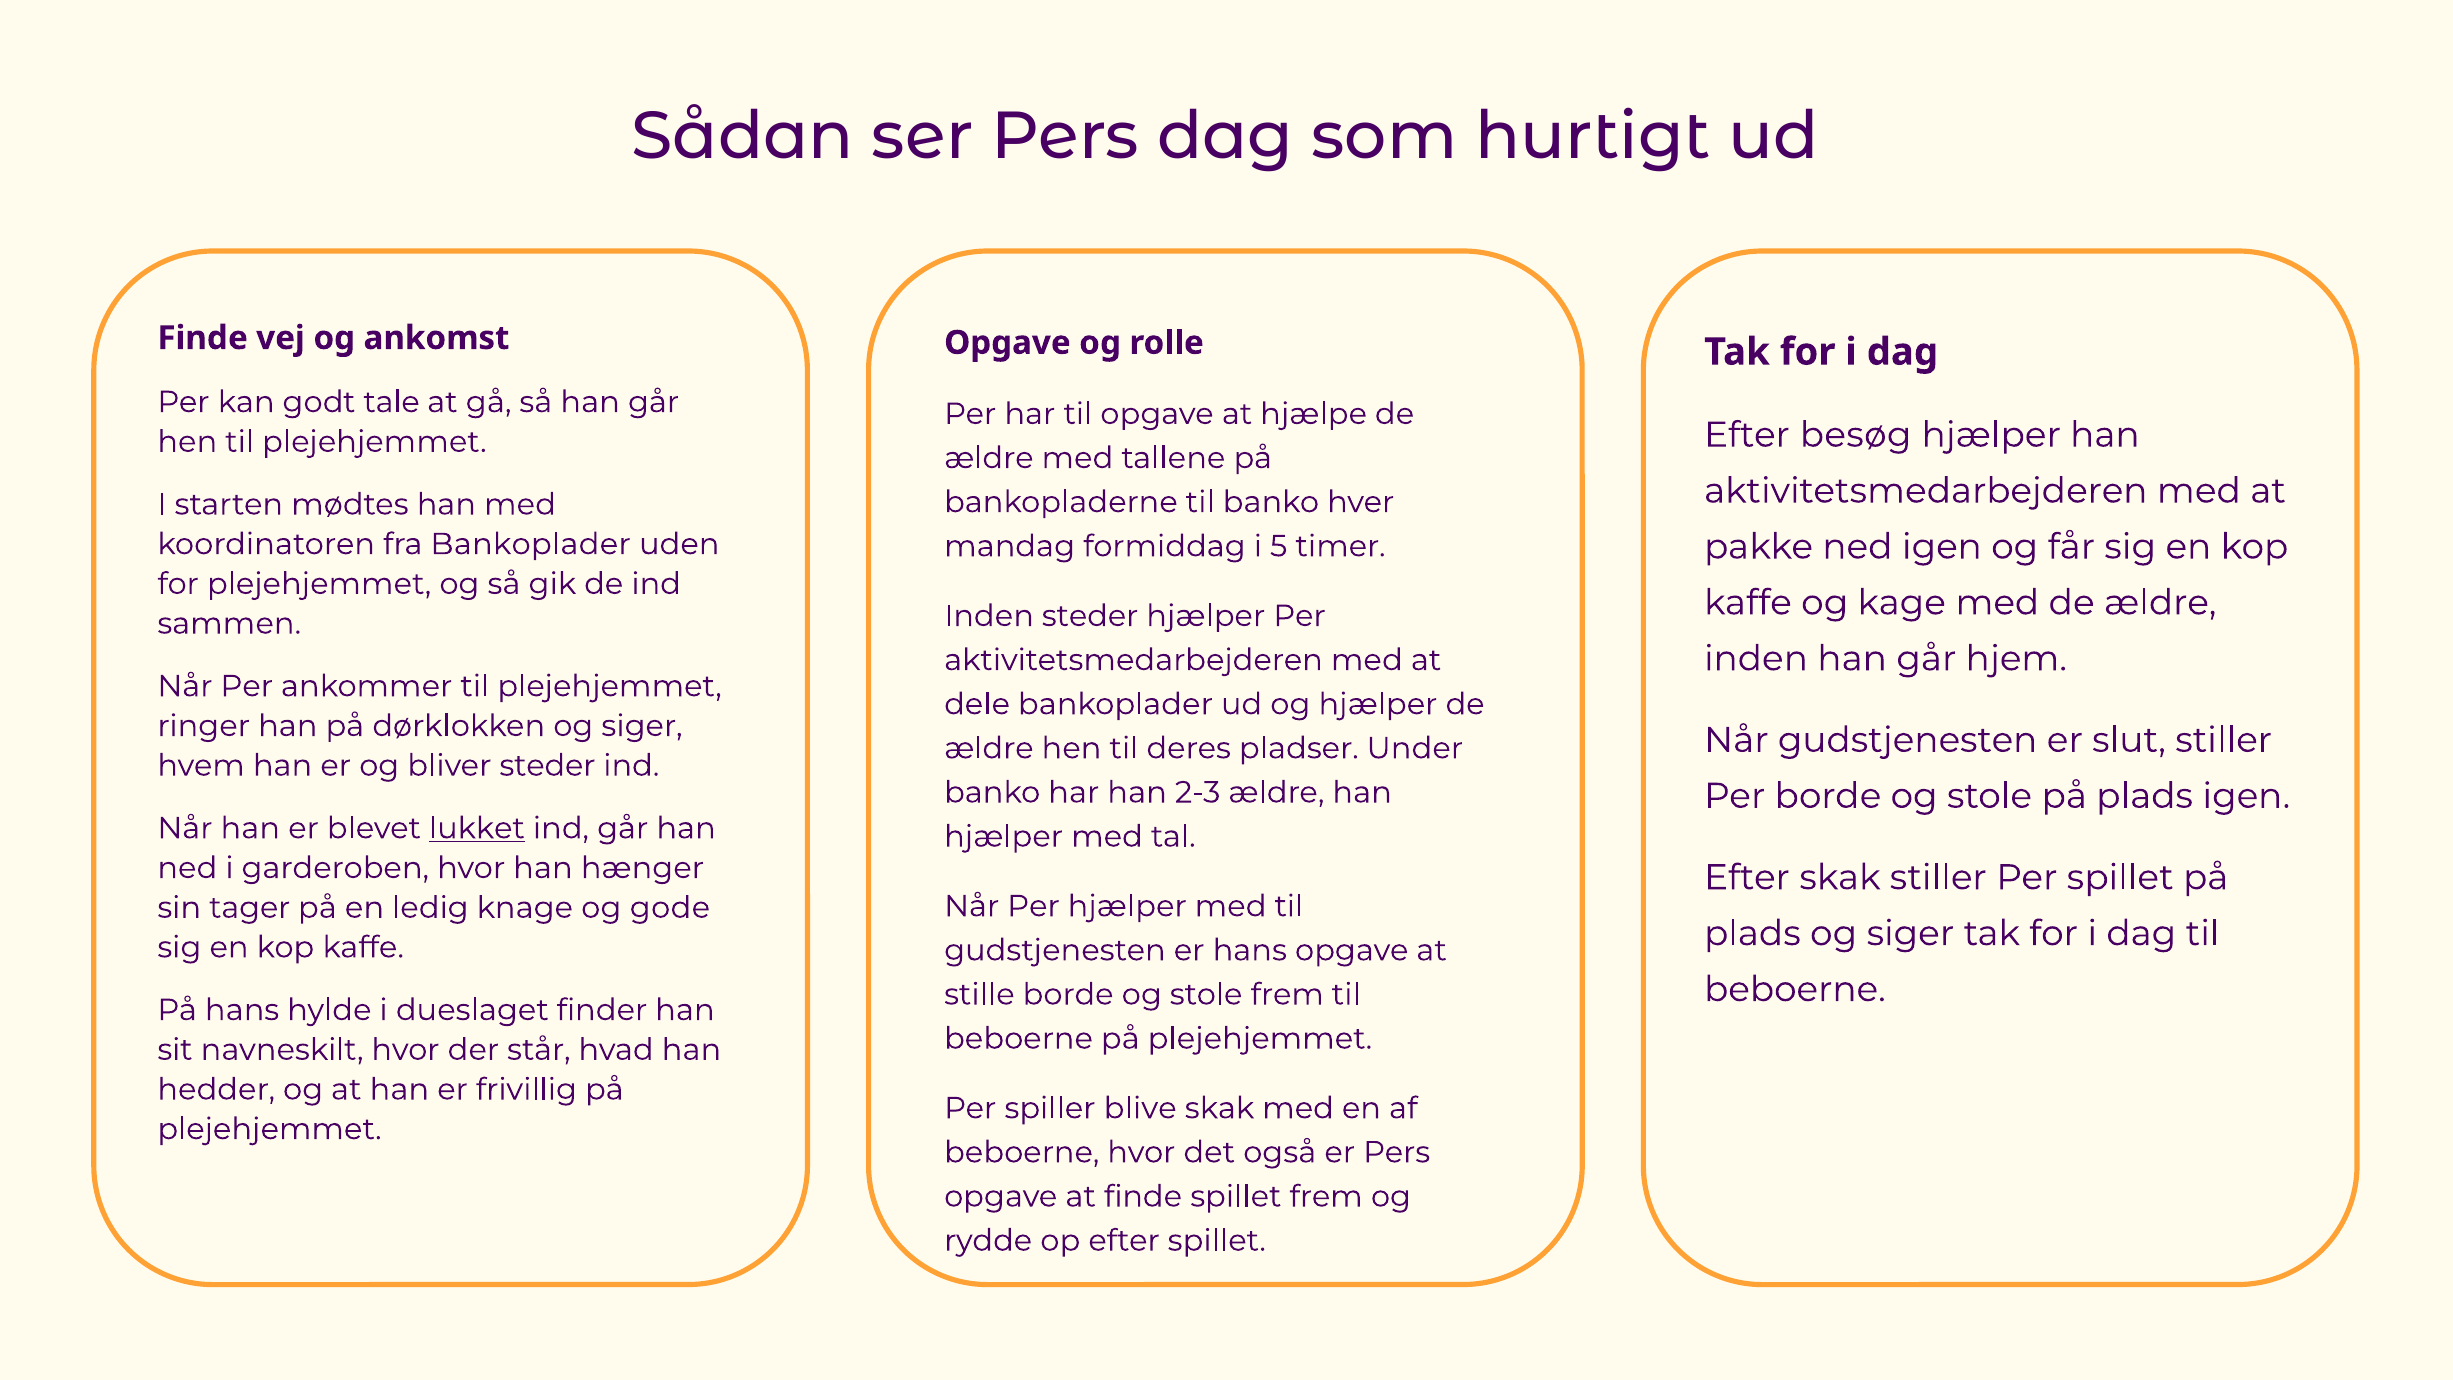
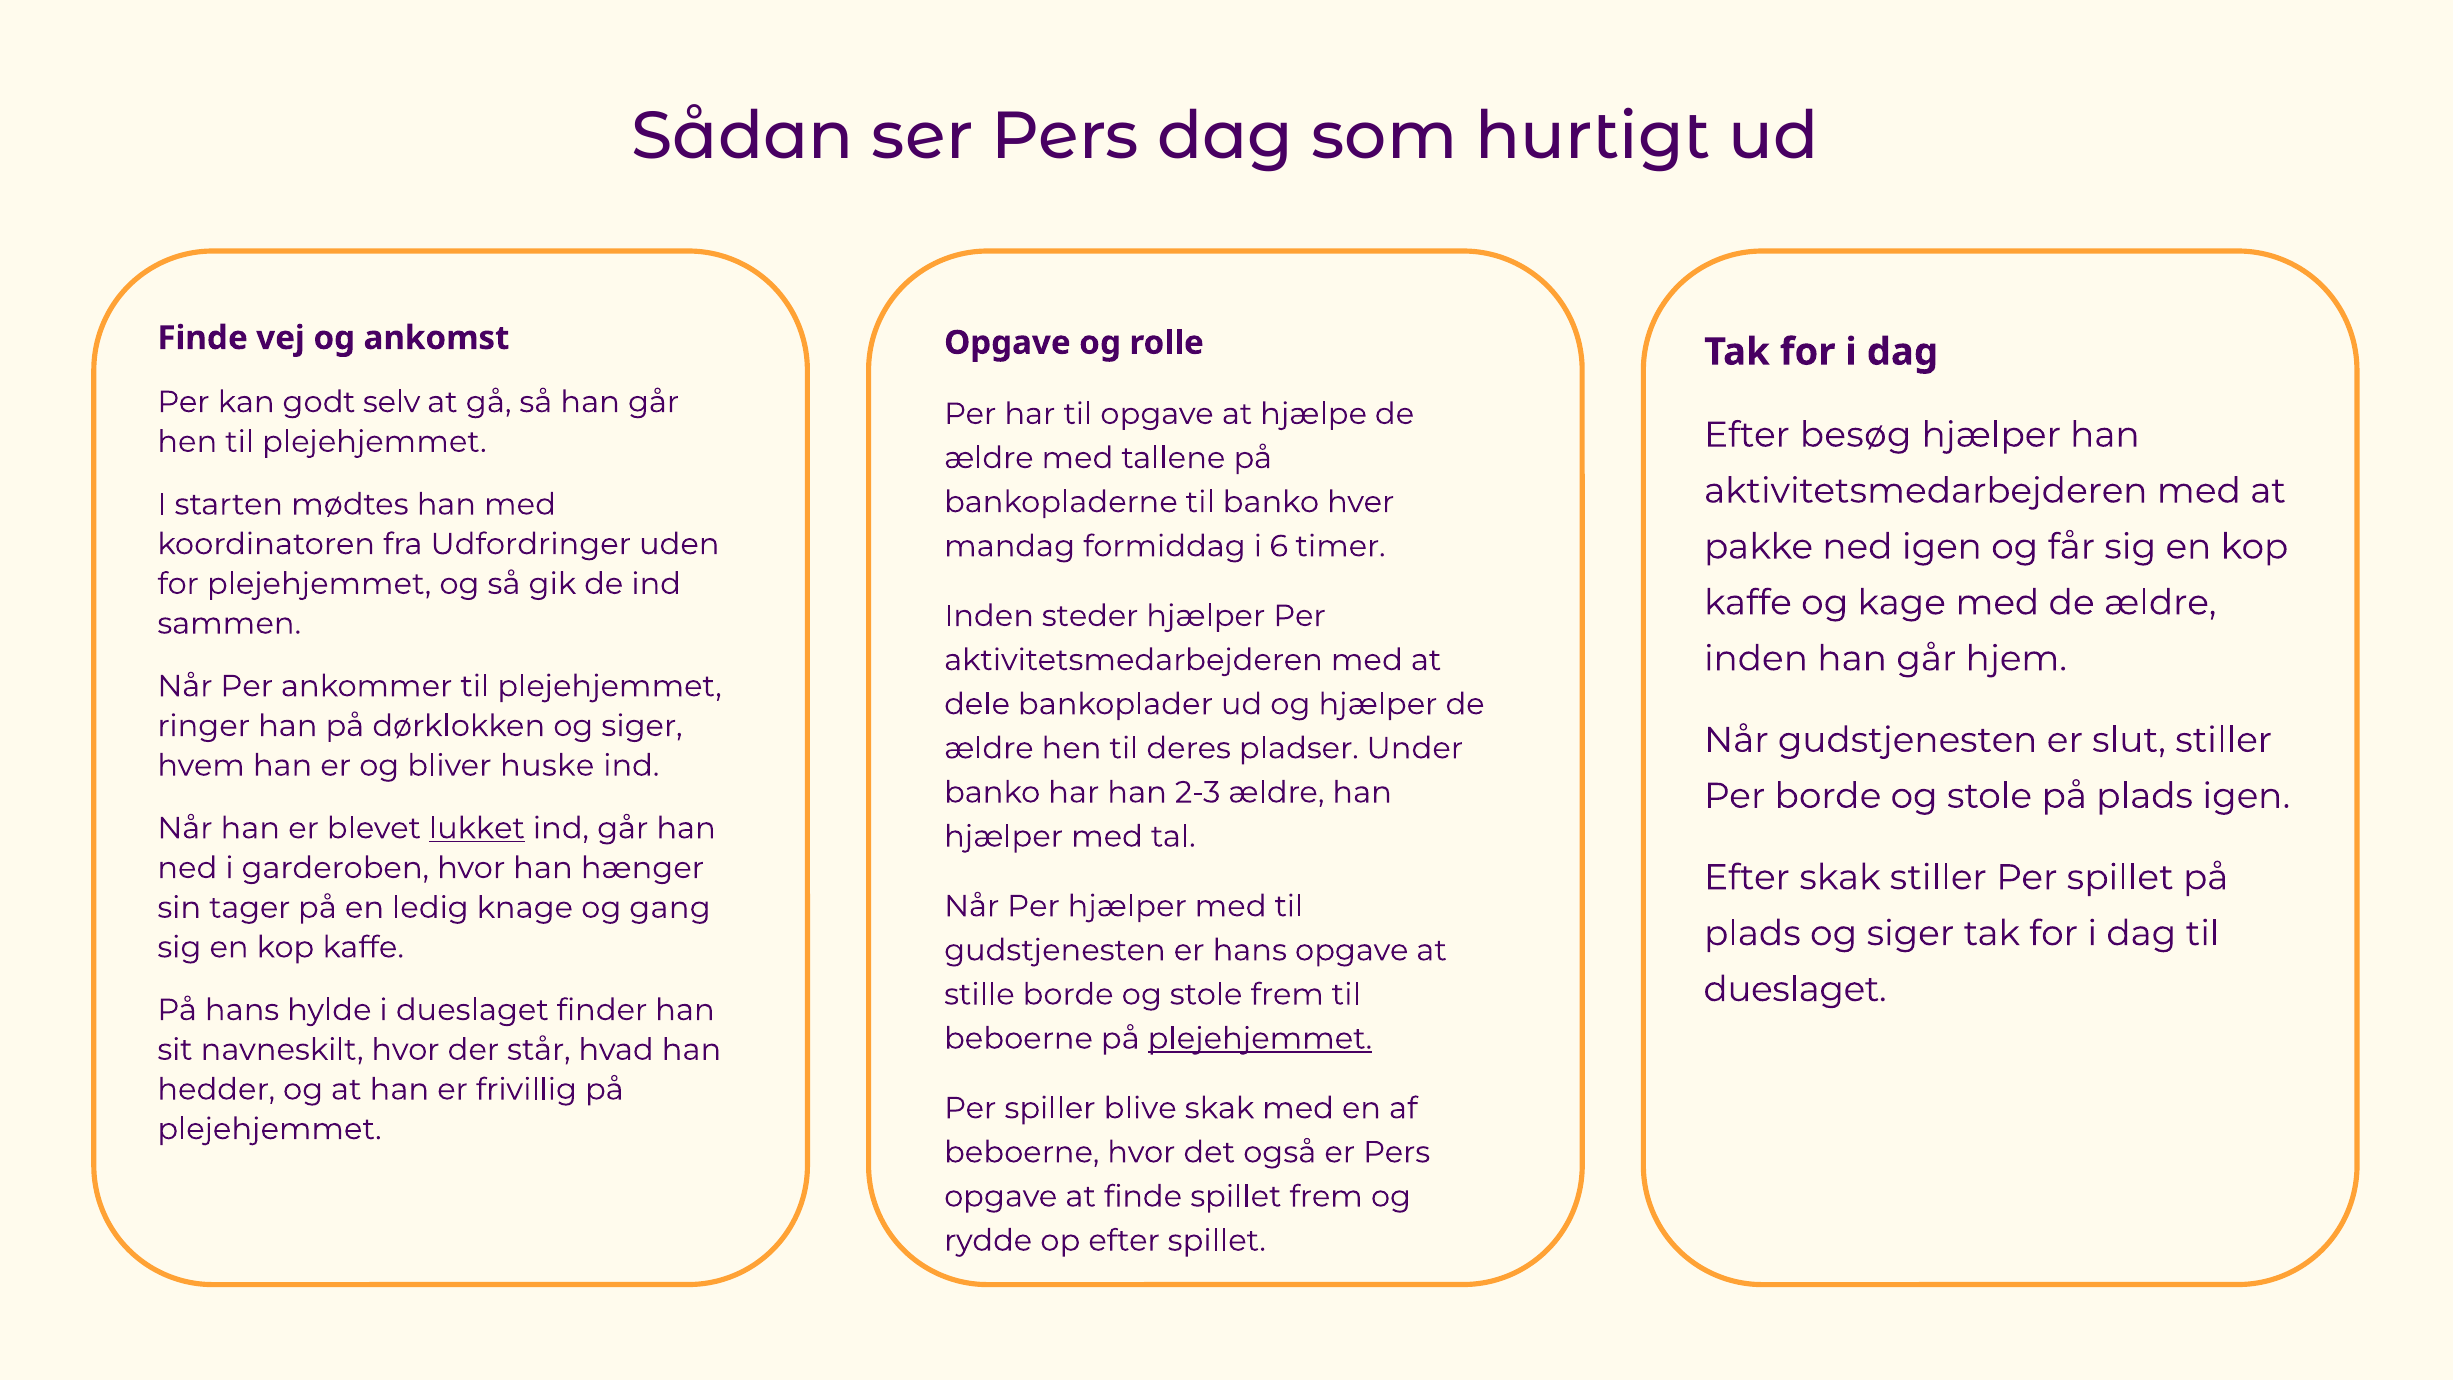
tale: tale -> selv
fra Bankoplader: Bankoplader -> Udfordringer
5: 5 -> 6
bliver steder: steder -> huske
gode: gode -> gang
beboerne at (1795, 989): beboerne -> dueslaget
plejehjemmet at (1260, 1038) underline: none -> present
